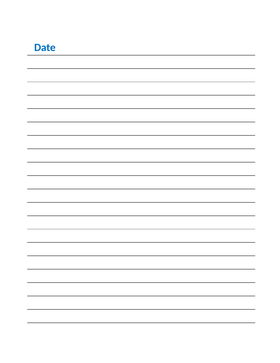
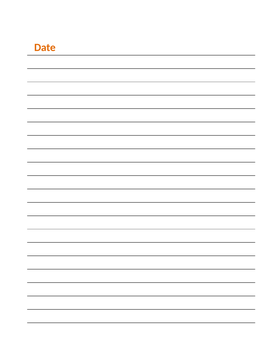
Date colour: blue -> orange
